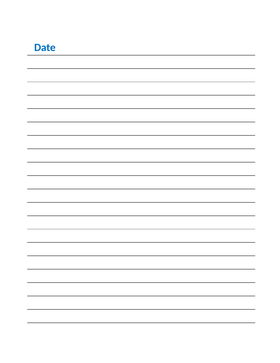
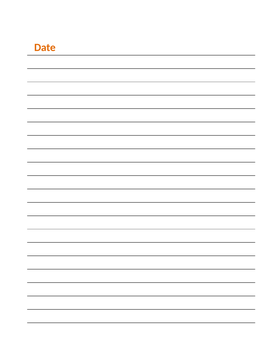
Date colour: blue -> orange
